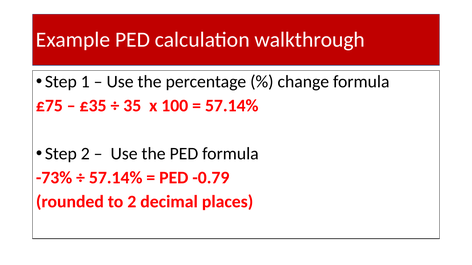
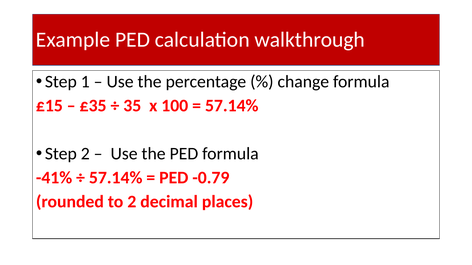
£75: £75 -> £15
-73%: -73% -> -41%
